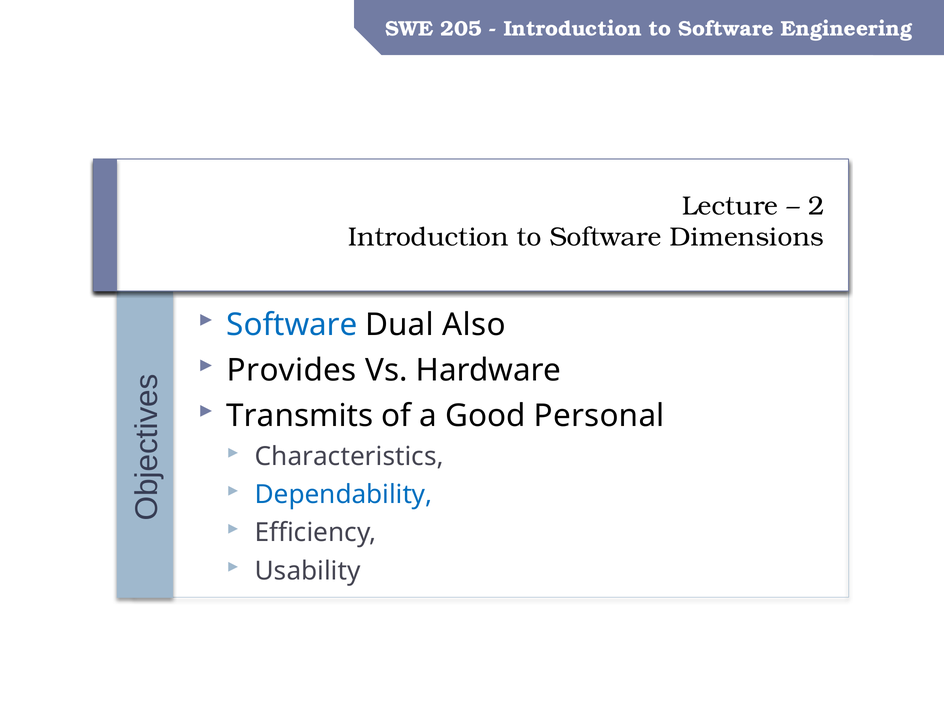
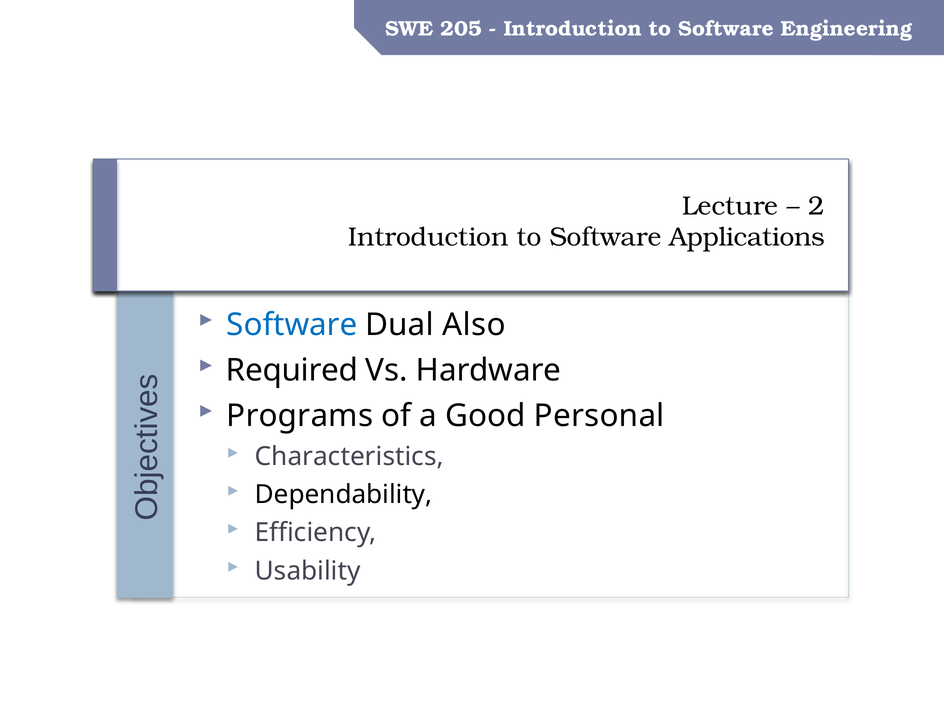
Dimensions: Dimensions -> Applications
Provides: Provides -> Required
Transmits: Transmits -> Programs
Dependability colour: blue -> black
